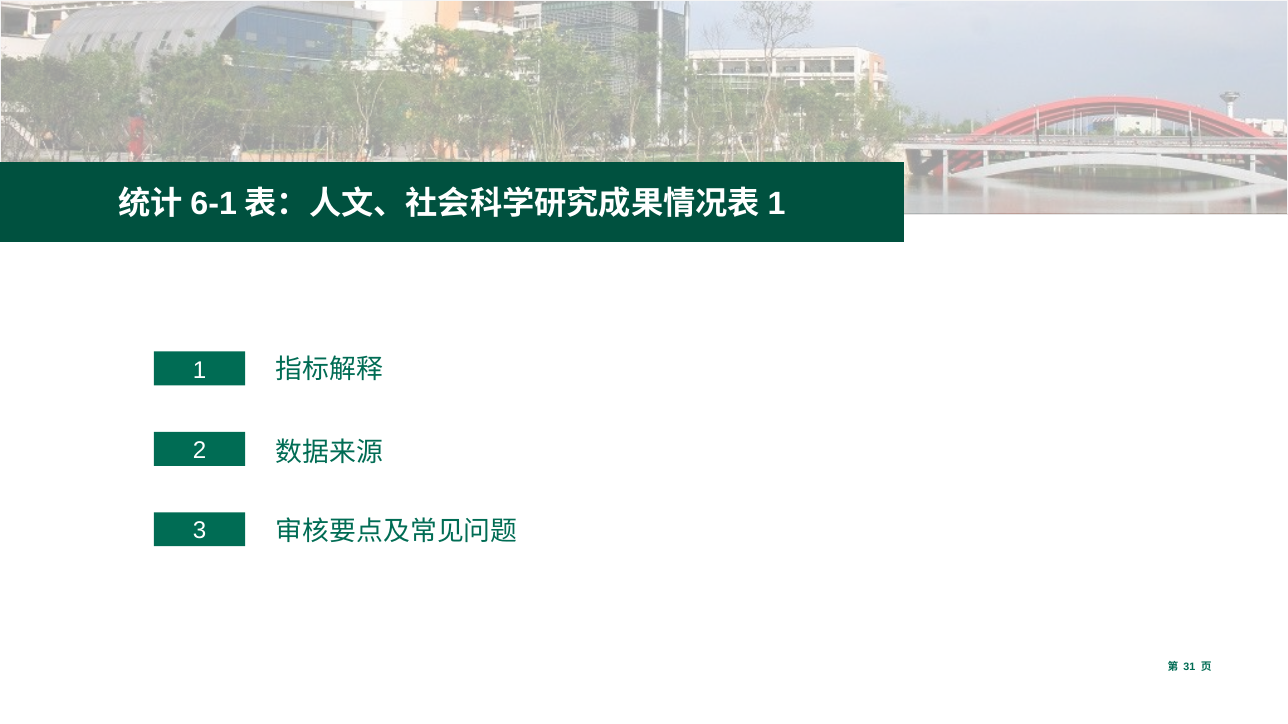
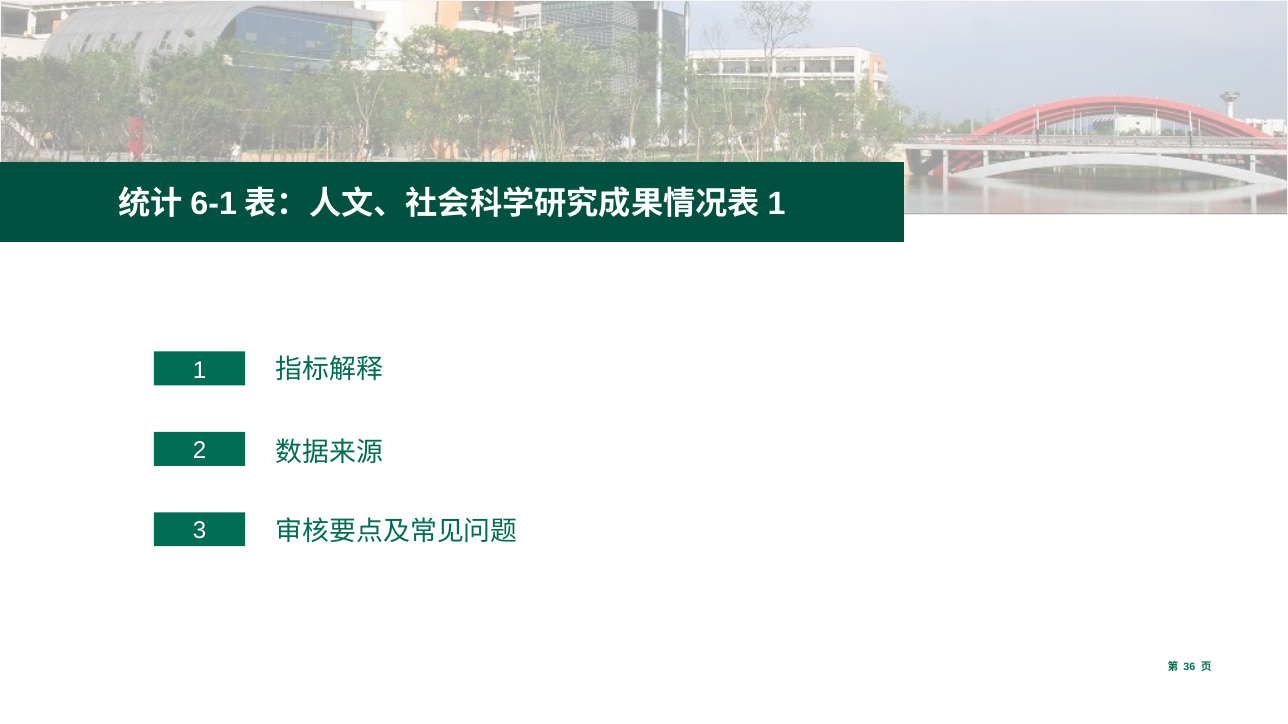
31: 31 -> 36
